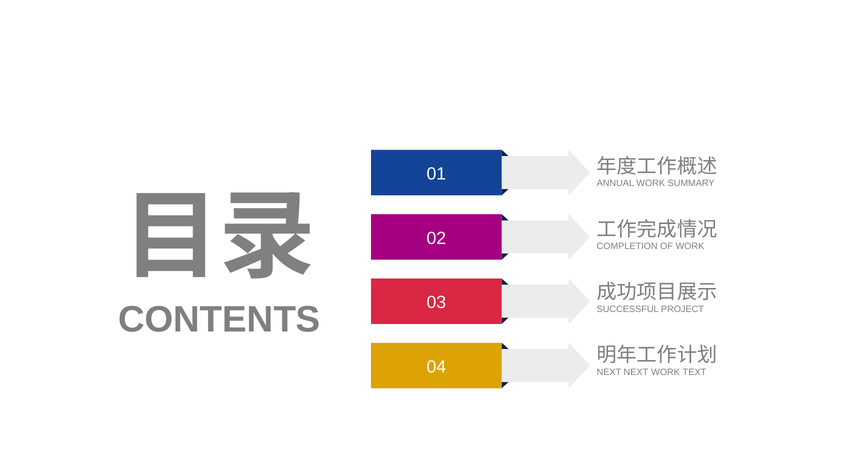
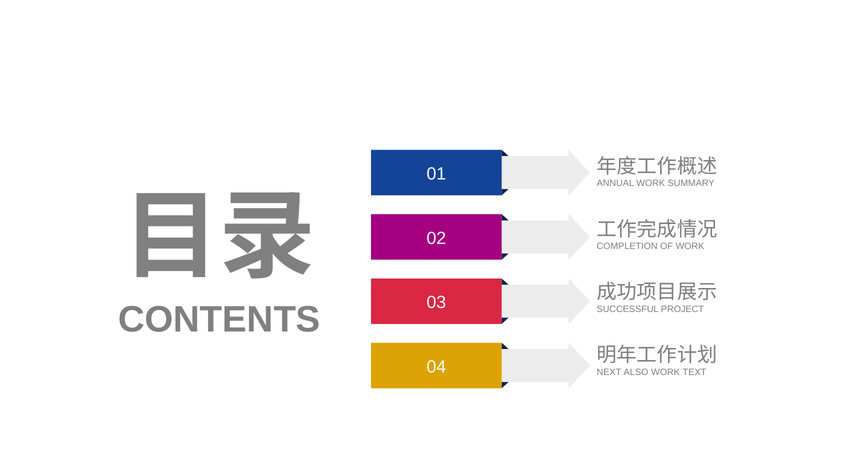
NEXT NEXT: NEXT -> ALSO
